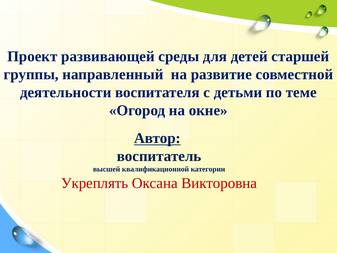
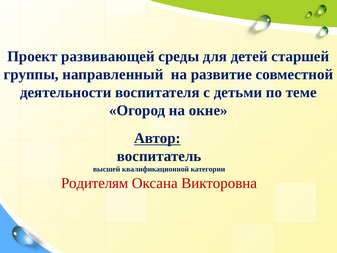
Укреплять: Укреплять -> Родителям
